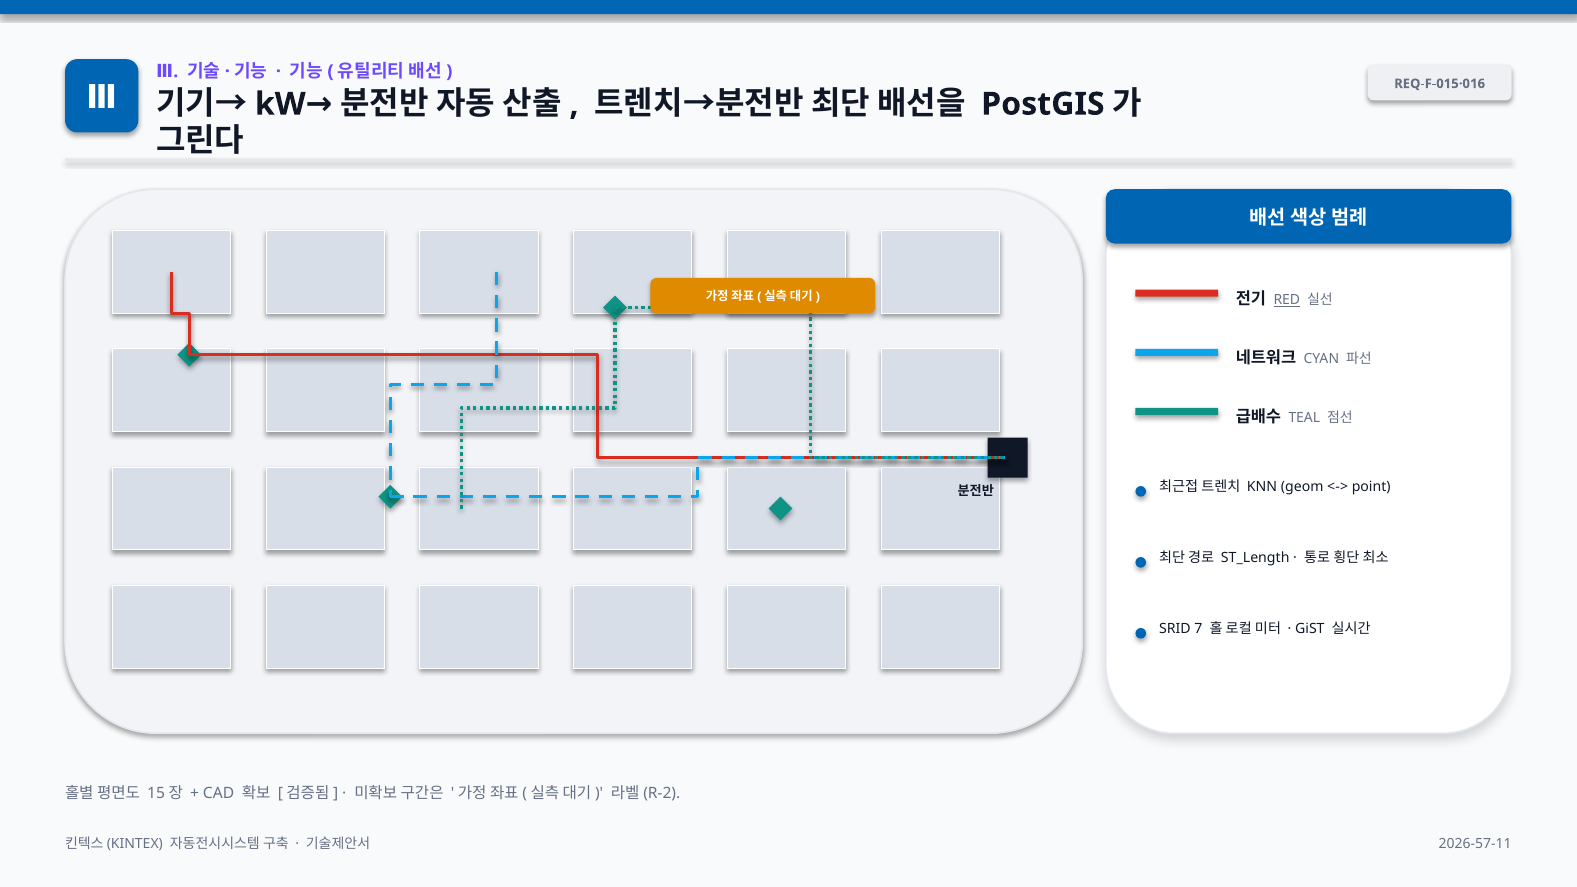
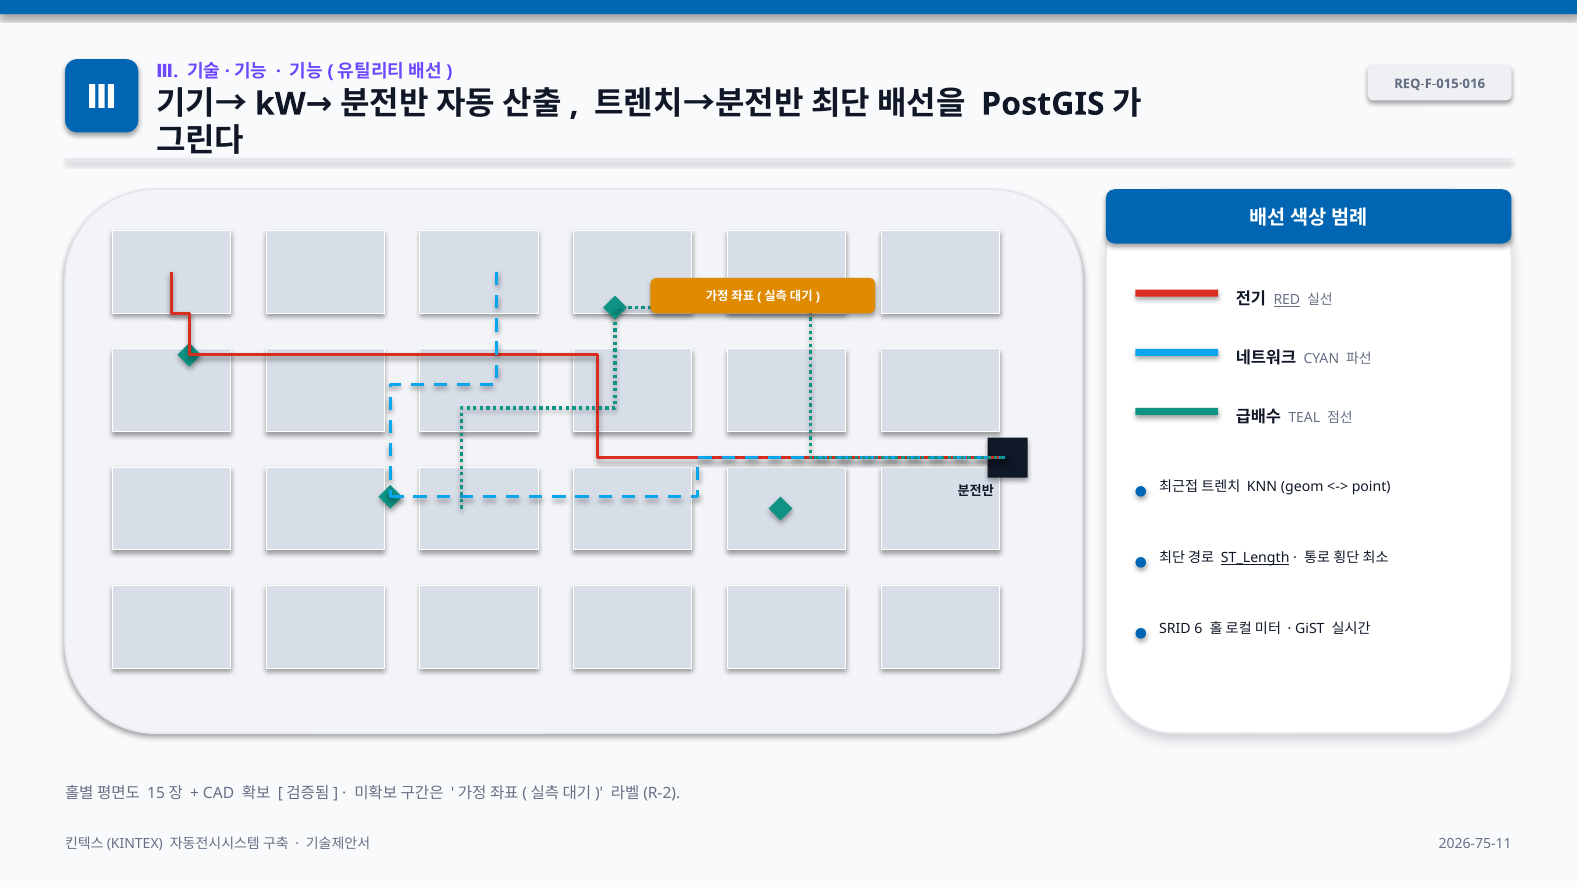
ST_Length underline: none -> present
7: 7 -> 6
2026-57-11: 2026-57-11 -> 2026-75-11
